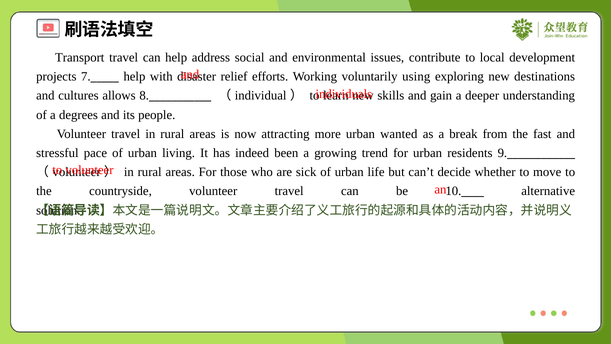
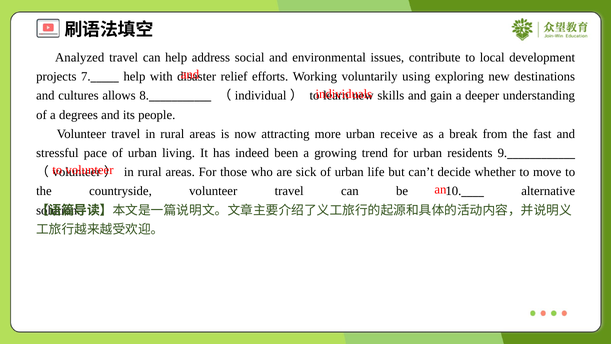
Transport: Transport -> Analyzed
wanted: wanted -> receive
